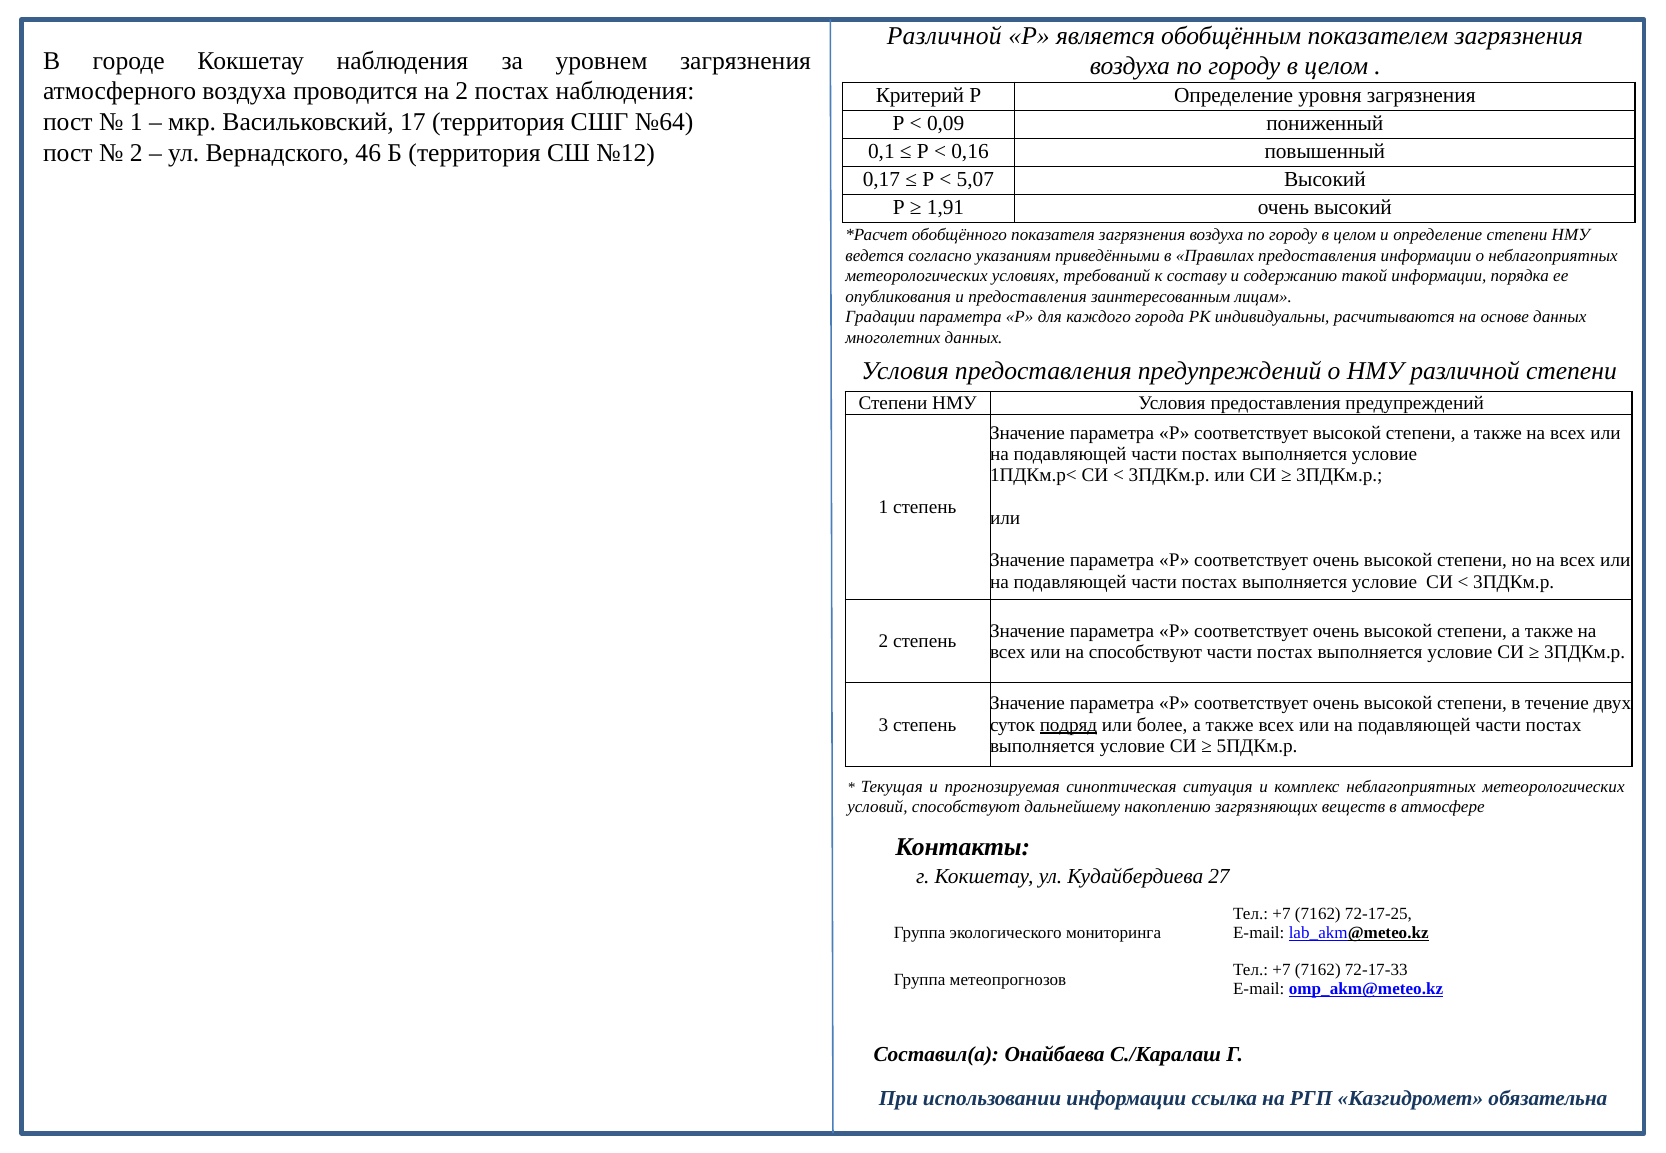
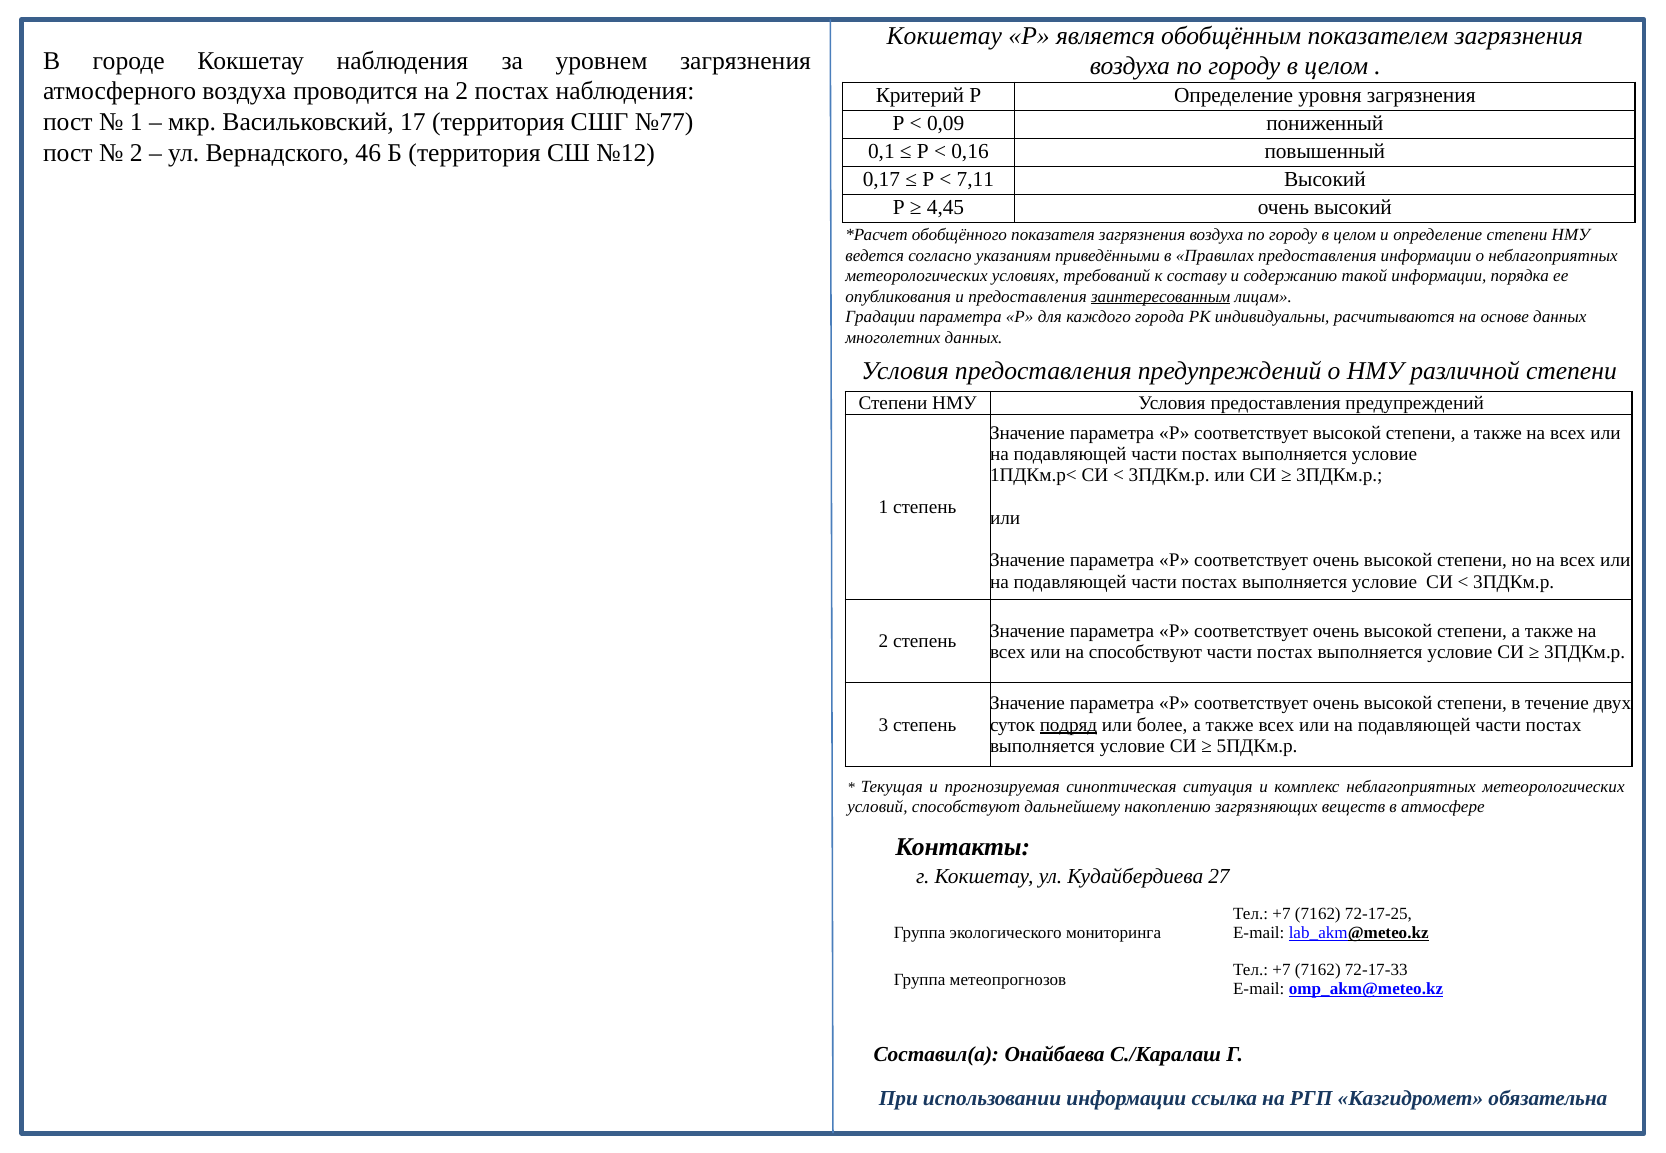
Различной at (944, 36): Различной -> Кокшетау
№64: №64 -> №77
5,07: 5,07 -> 7,11
1,91: 1,91 -> 4,45
заинтересованным underline: none -> present
